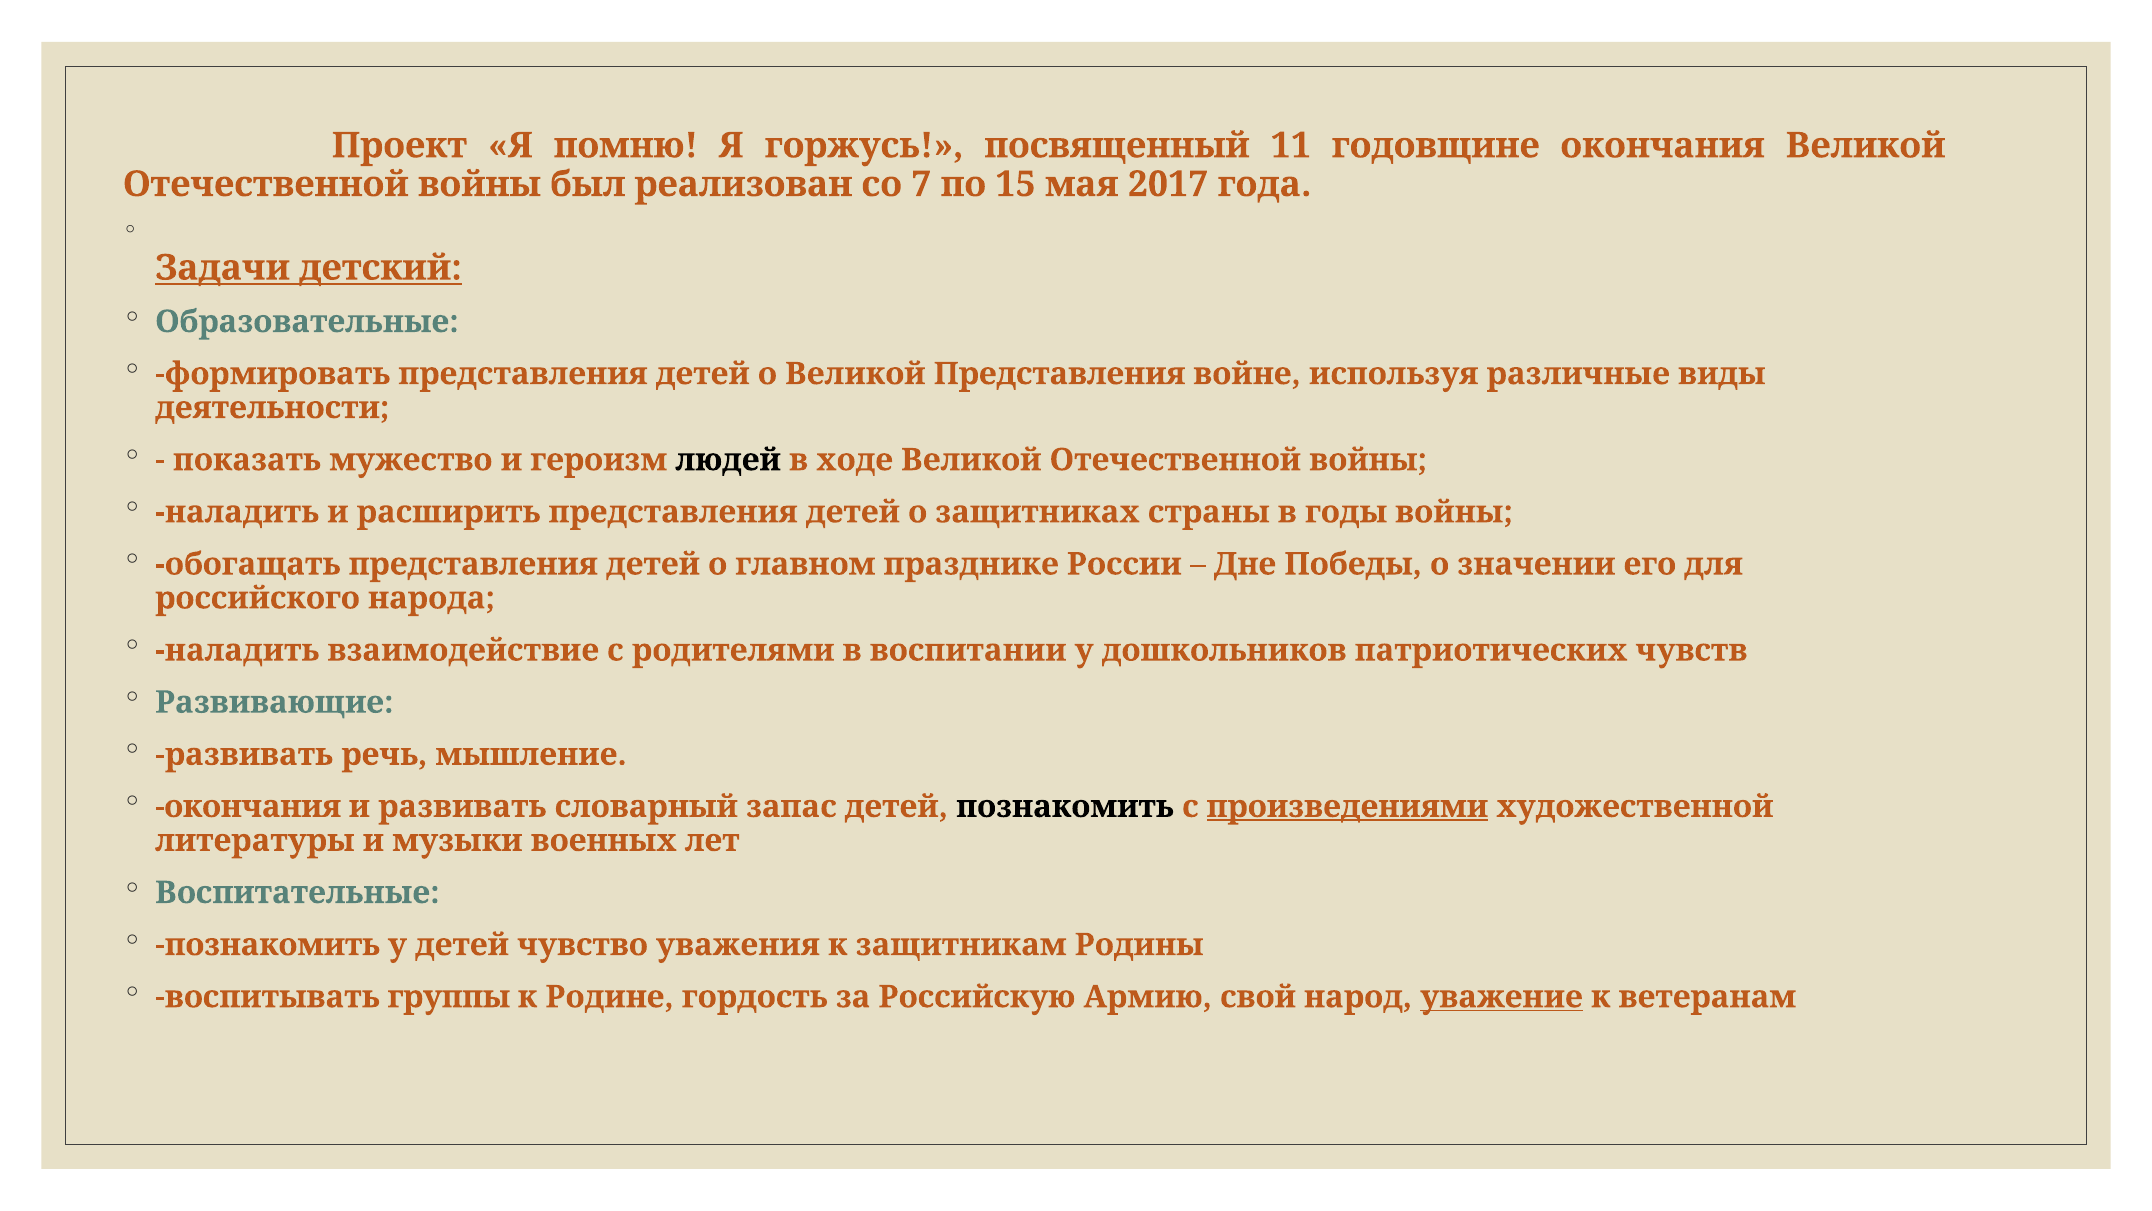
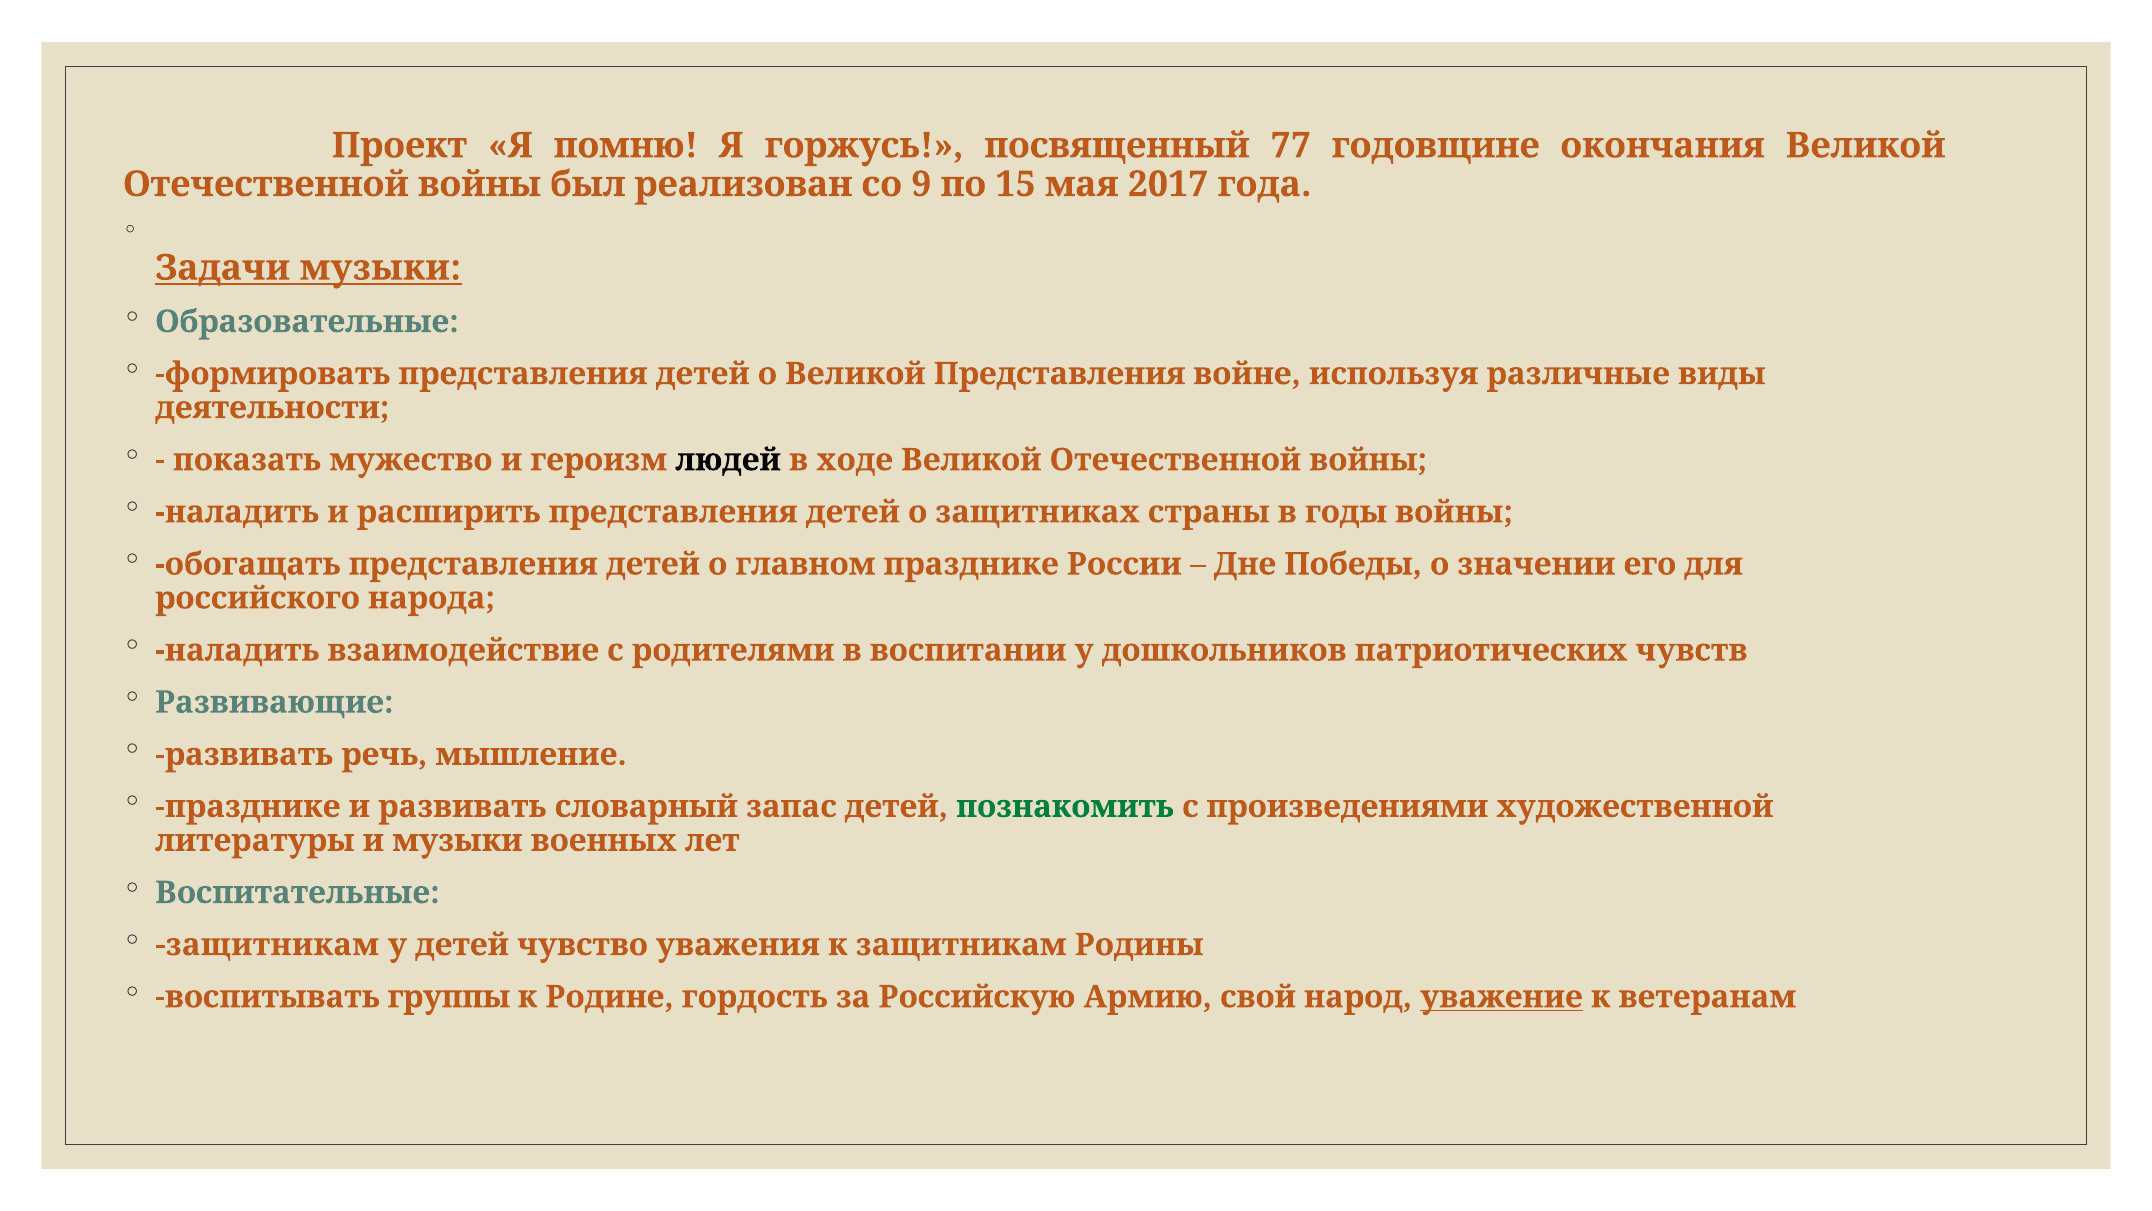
11: 11 -> 77
7: 7 -> 9
Задачи детский: детский -> музыки
окончания at (248, 806): окончания -> празднике
познакомить at (1065, 806) colour: black -> green
произведениями underline: present -> none
познакомить at (268, 944): познакомить -> защитникам
